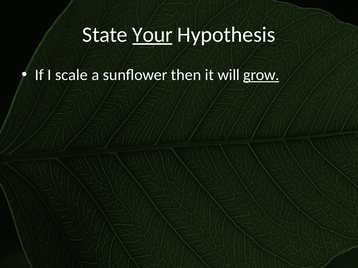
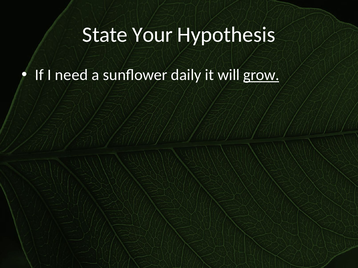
Your underline: present -> none
scale: scale -> need
then: then -> daily
